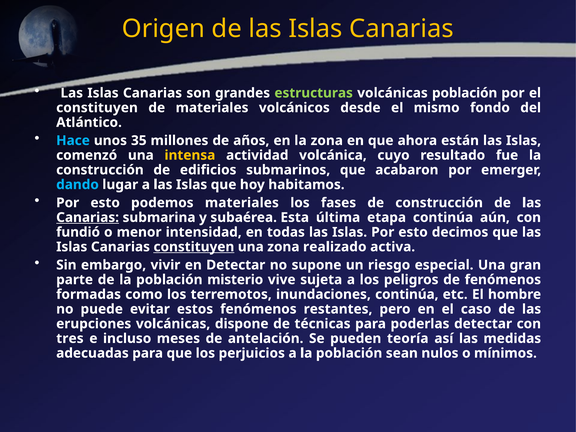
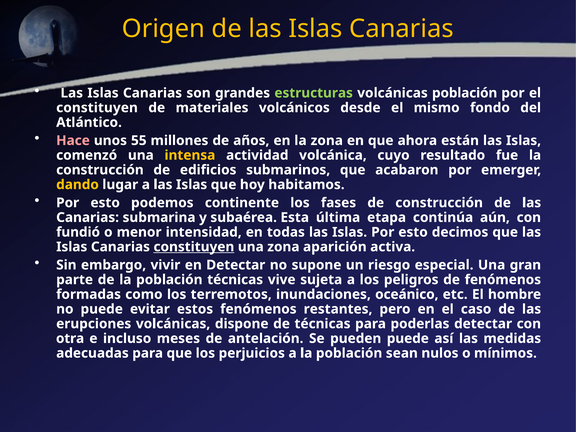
Hace colour: light blue -> pink
35: 35 -> 55
dando colour: light blue -> yellow
podemos materiales: materiales -> continente
Canarias at (88, 217) underline: present -> none
realizado: realizado -> aparición
población misterio: misterio -> técnicas
inundaciones continúa: continúa -> oceánico
tres: tres -> otra
pueden teoría: teoría -> puede
